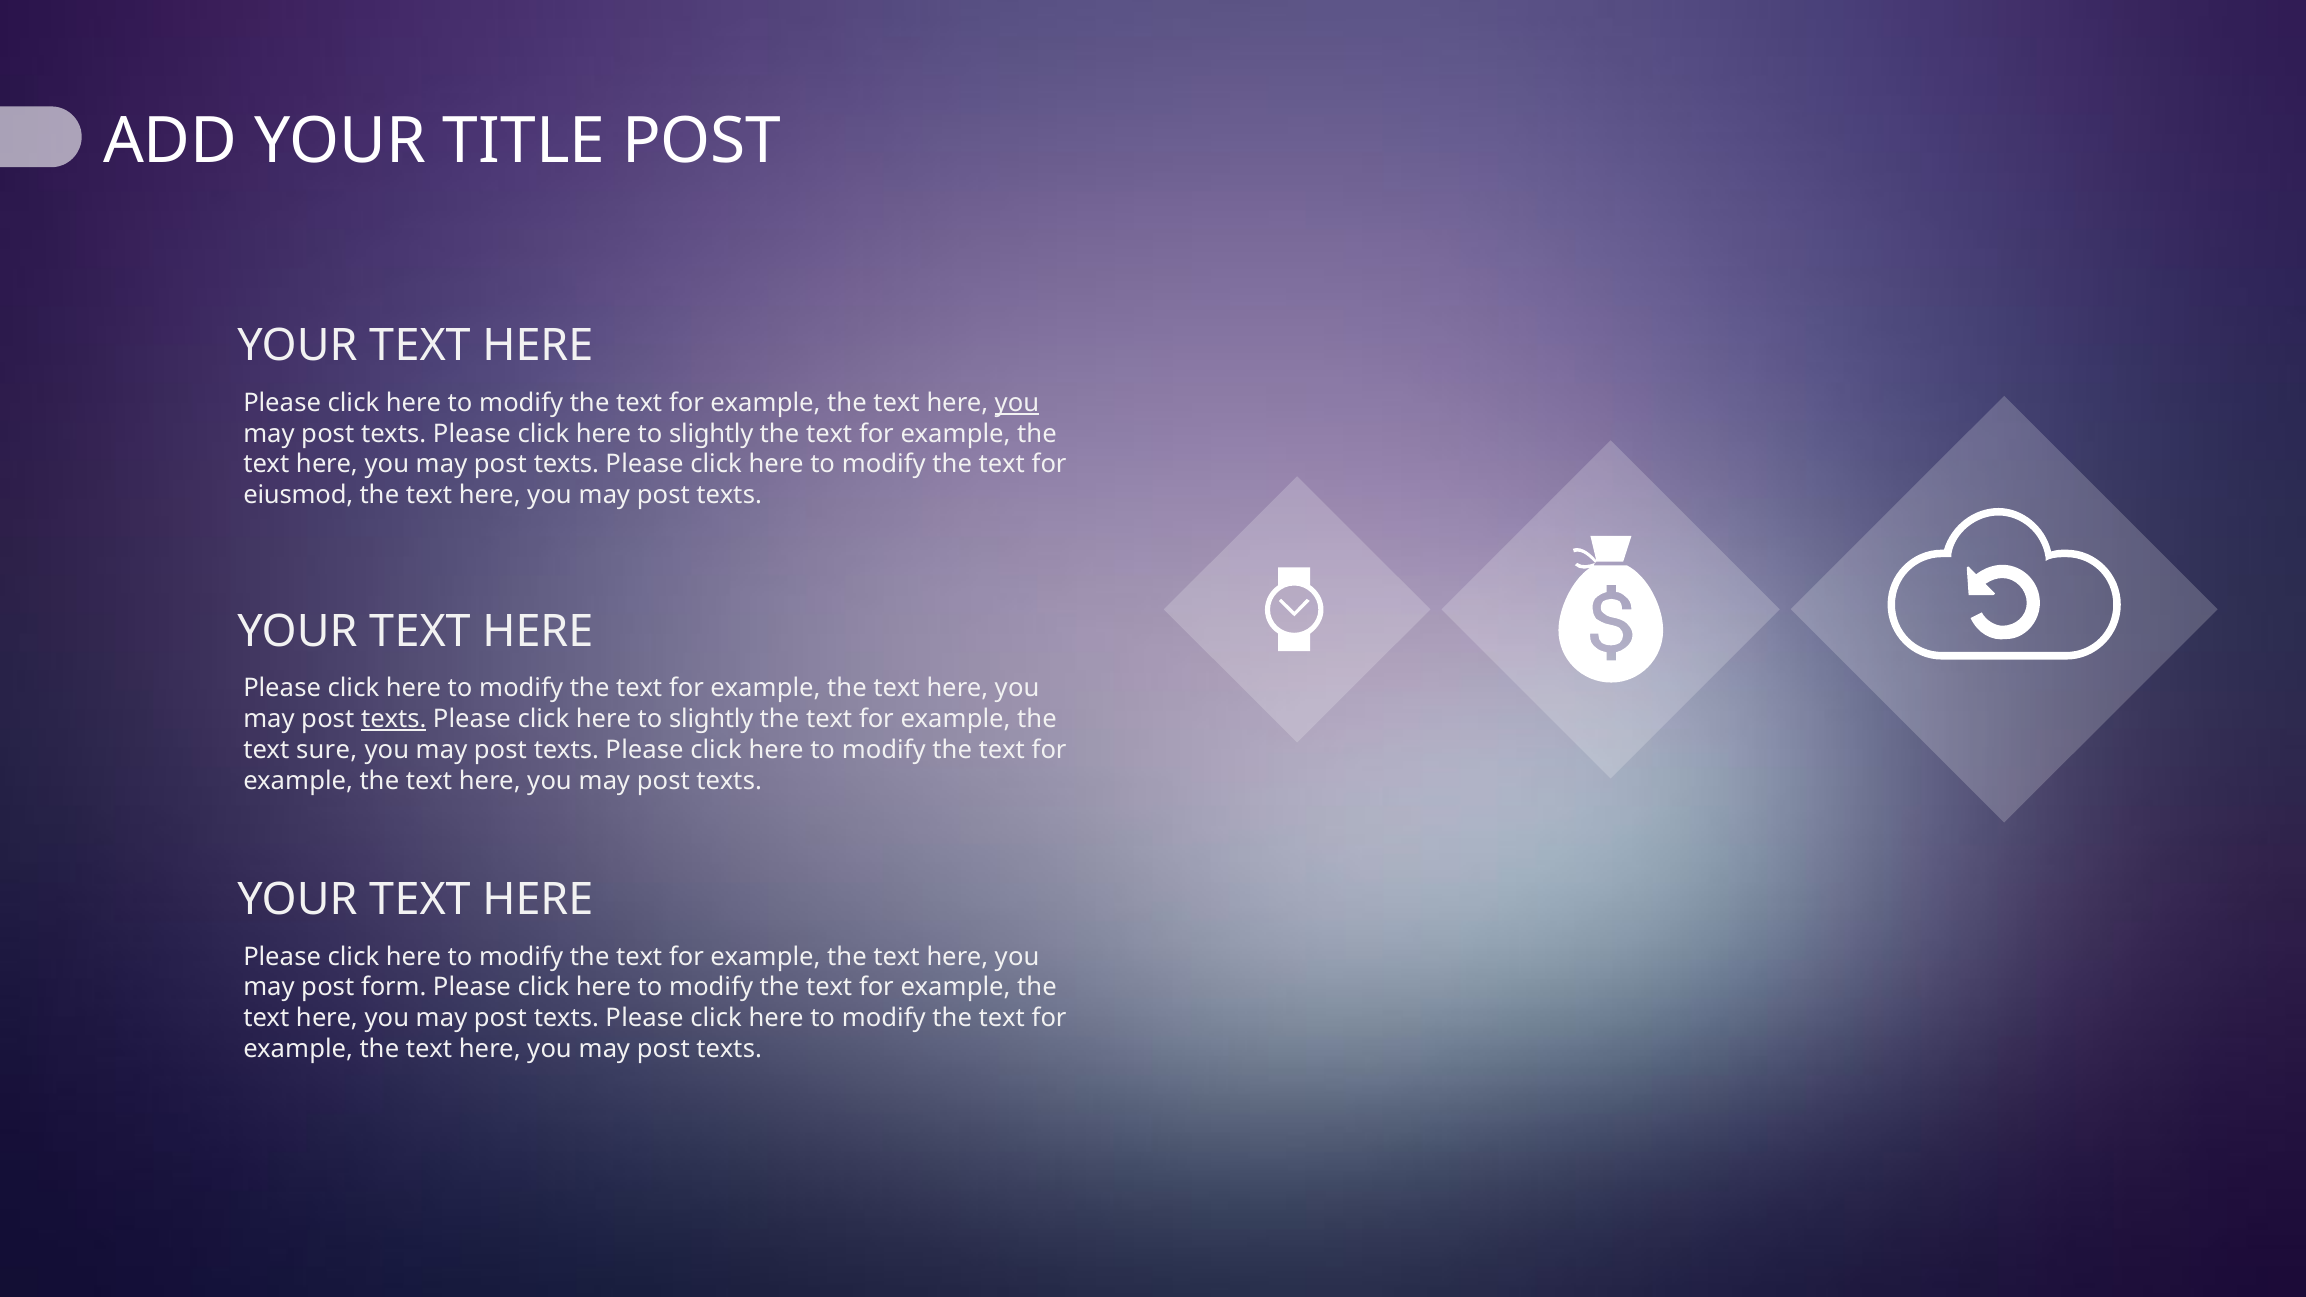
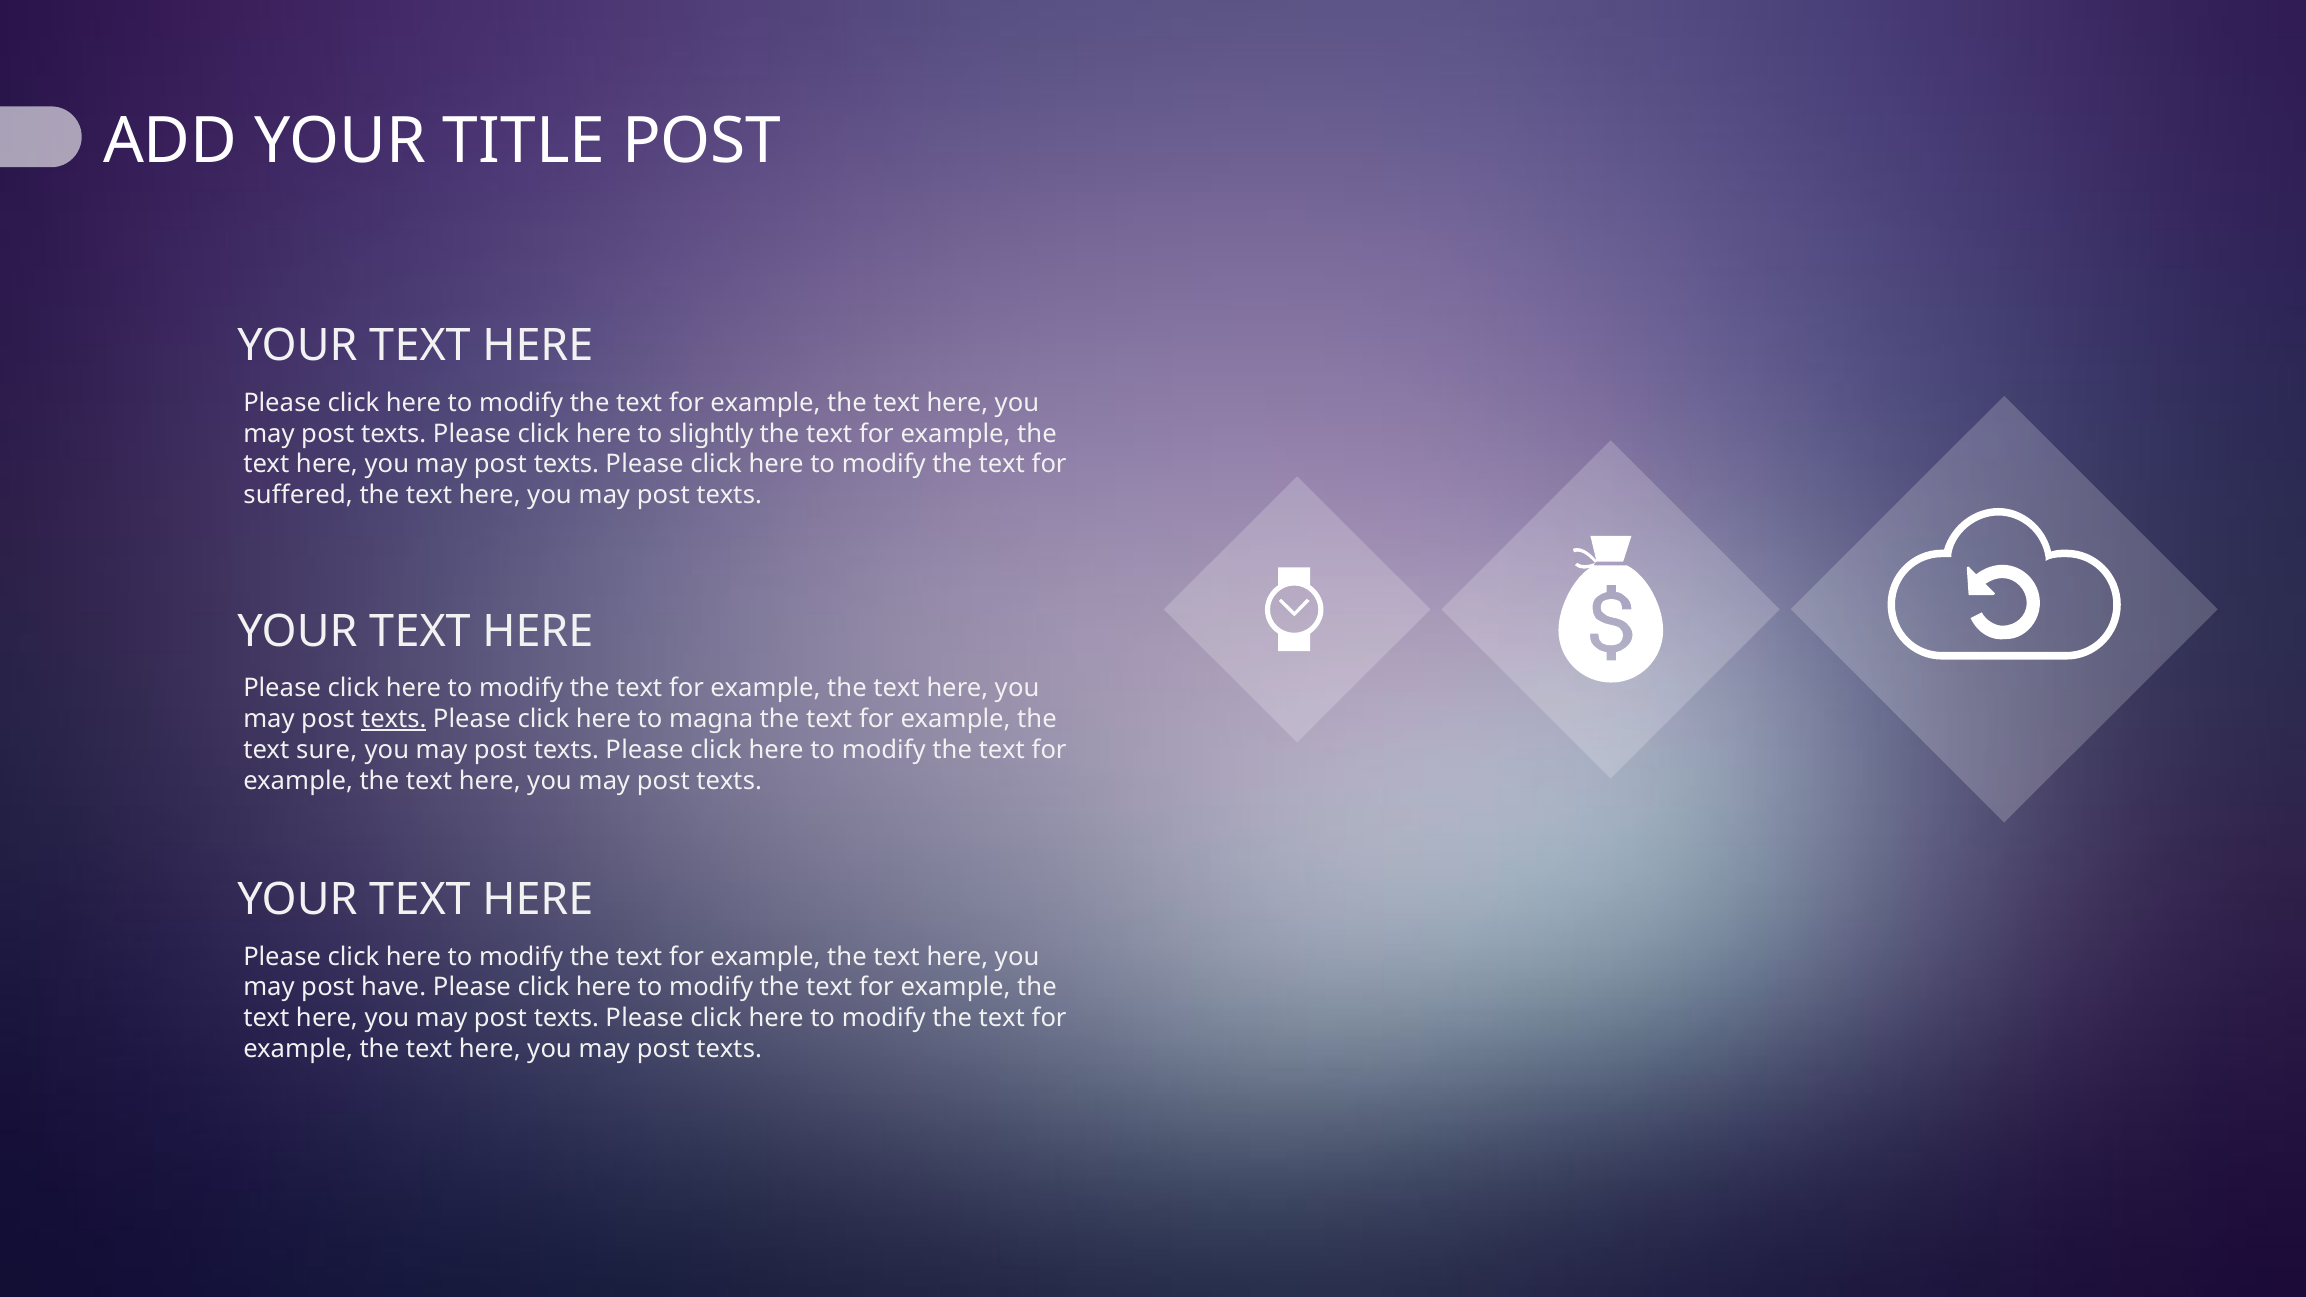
you at (1017, 403) underline: present -> none
eiusmod: eiusmod -> suffered
slightly at (711, 719): slightly -> magna
form: form -> have
